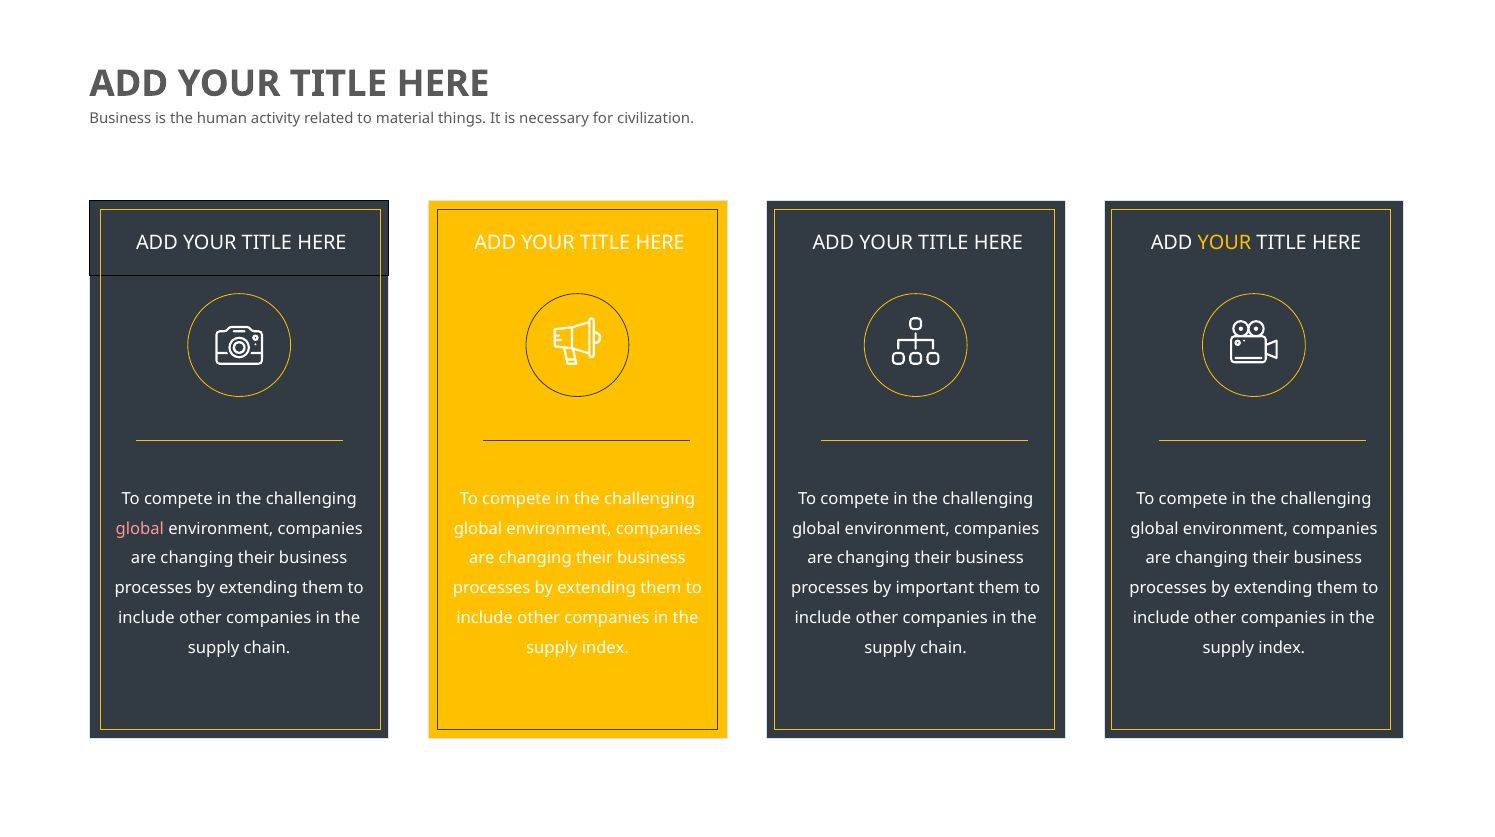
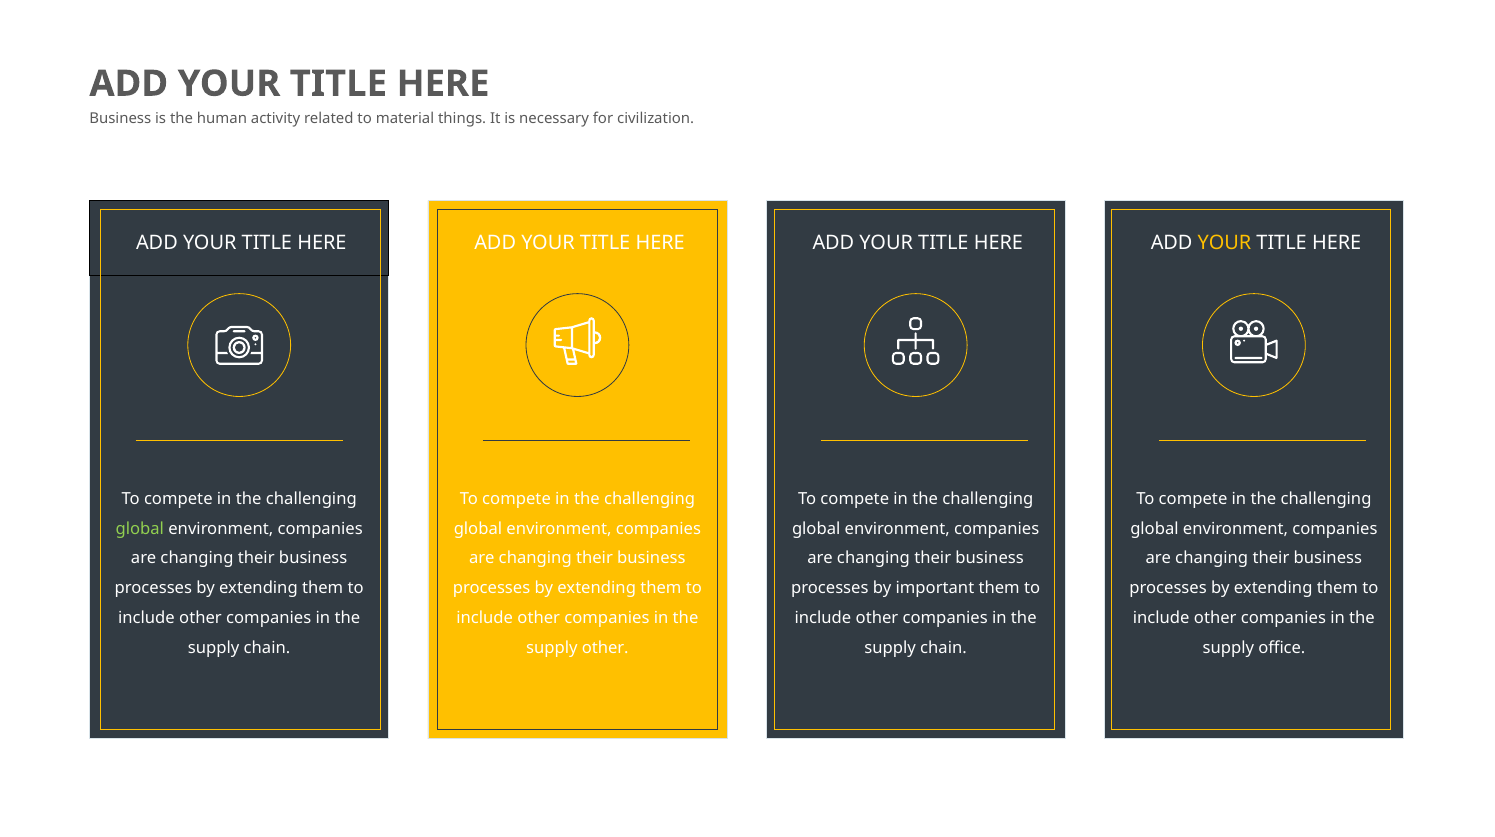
global at (140, 529) colour: pink -> light green
index at (605, 648): index -> other
index at (1282, 648): index -> office
